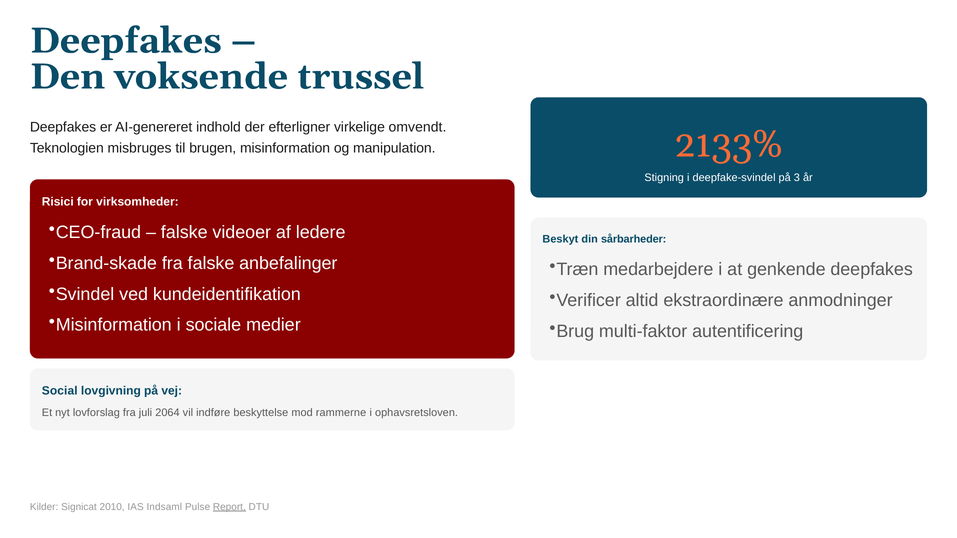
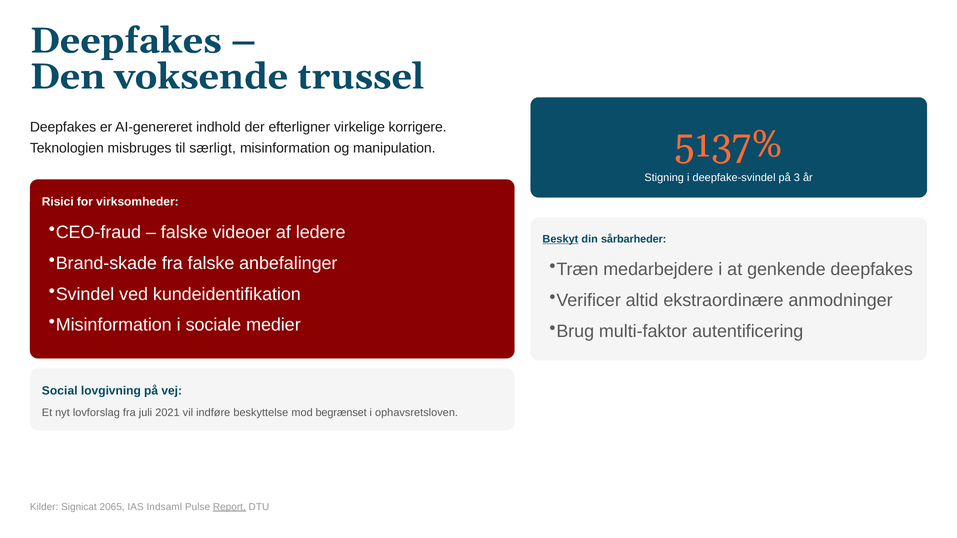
omvendt: omvendt -> korrigere
2133%: 2133% -> 5137%
brugen: brugen -> særligt
Beskyt underline: none -> present
2064: 2064 -> 2021
rammerne: rammerne -> begrænset
2010: 2010 -> 2065
